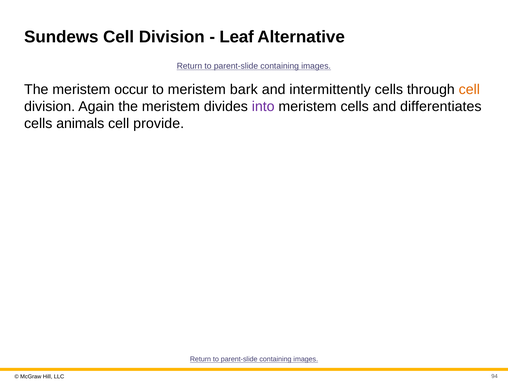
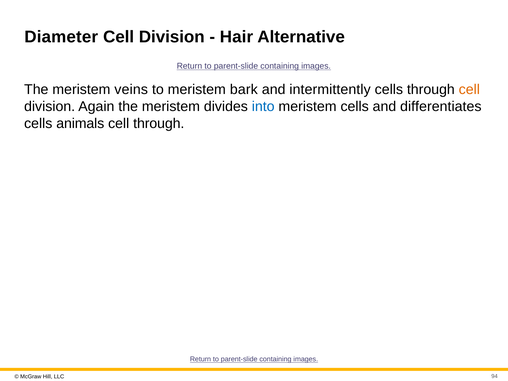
Sundews: Sundews -> Diameter
Leaf: Leaf -> Hair
occur: occur -> veins
into colour: purple -> blue
cell provide: provide -> through
